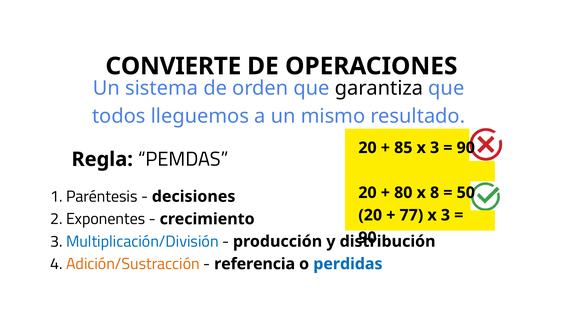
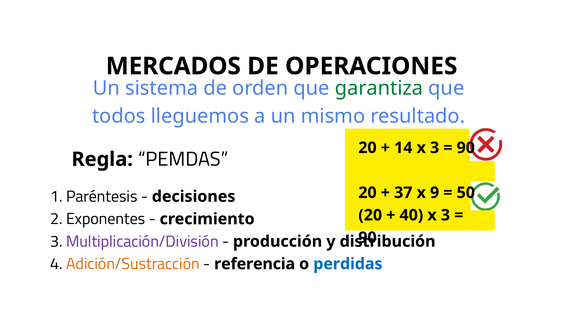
CONVIERTE: CONVIERTE -> MERCADOS
garantiza colour: black -> green
85: 85 -> 14
80: 80 -> 37
8: 8 -> 9
77: 77 -> 40
Multiplicación/División colour: blue -> purple
